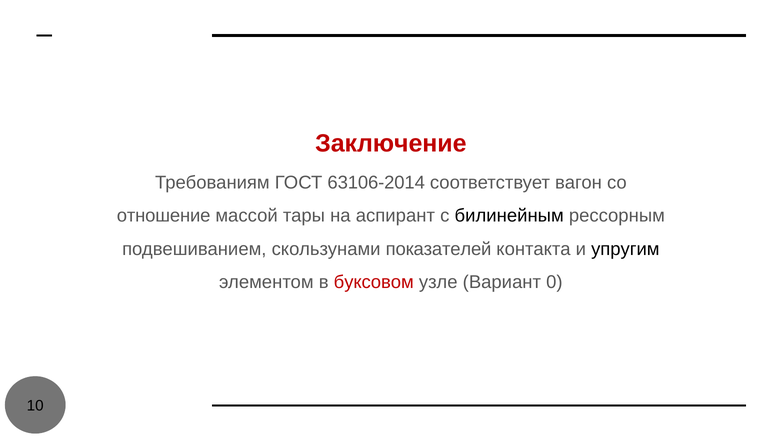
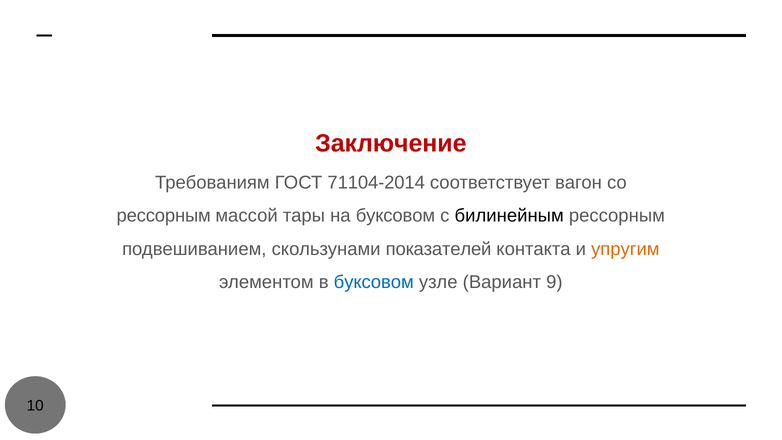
63106-2014: 63106-2014 -> 71104-2014
отношение at (164, 216): отношение -> рессорным
на аспирант: аспирант -> буксовом
упругим colour: black -> orange
буксовом at (374, 282) colour: red -> blue
0: 0 -> 9
